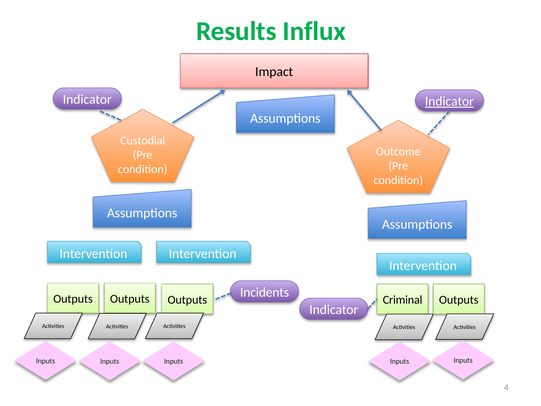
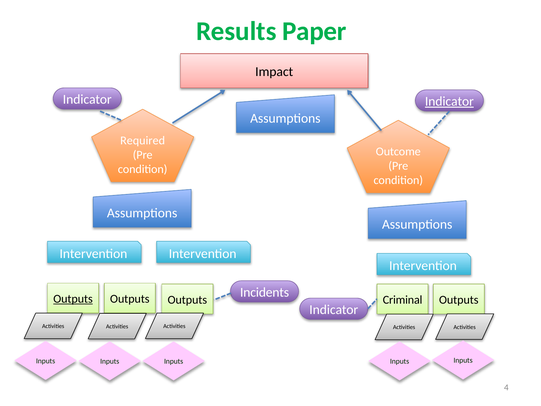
Influx: Influx -> Paper
Custodial: Custodial -> Required
Outputs at (73, 299) underline: none -> present
